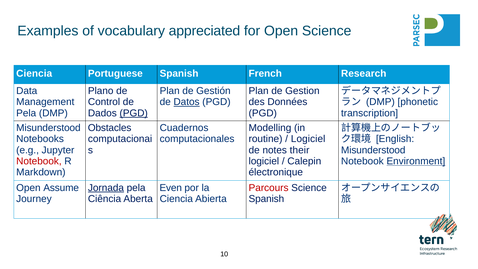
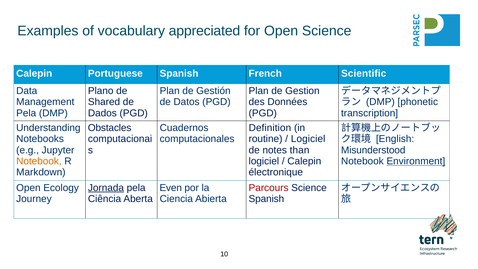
Ciencia at (34, 73): Ciencia -> Calepin
Research: Research -> Scientific
Control: Control -> Shared
Datos underline: present -> none
PGD at (134, 113) underline: present -> none
Misunderstood at (48, 128): Misunderstood -> Understanding
Modelling: Modelling -> Definition
their: their -> than
Notebook at (39, 161) colour: red -> orange
Assume: Assume -> Ecology
